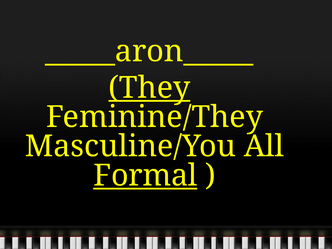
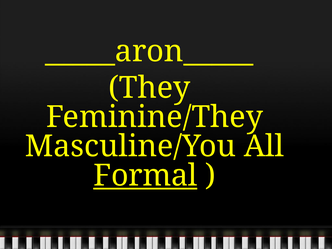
They underline: present -> none
